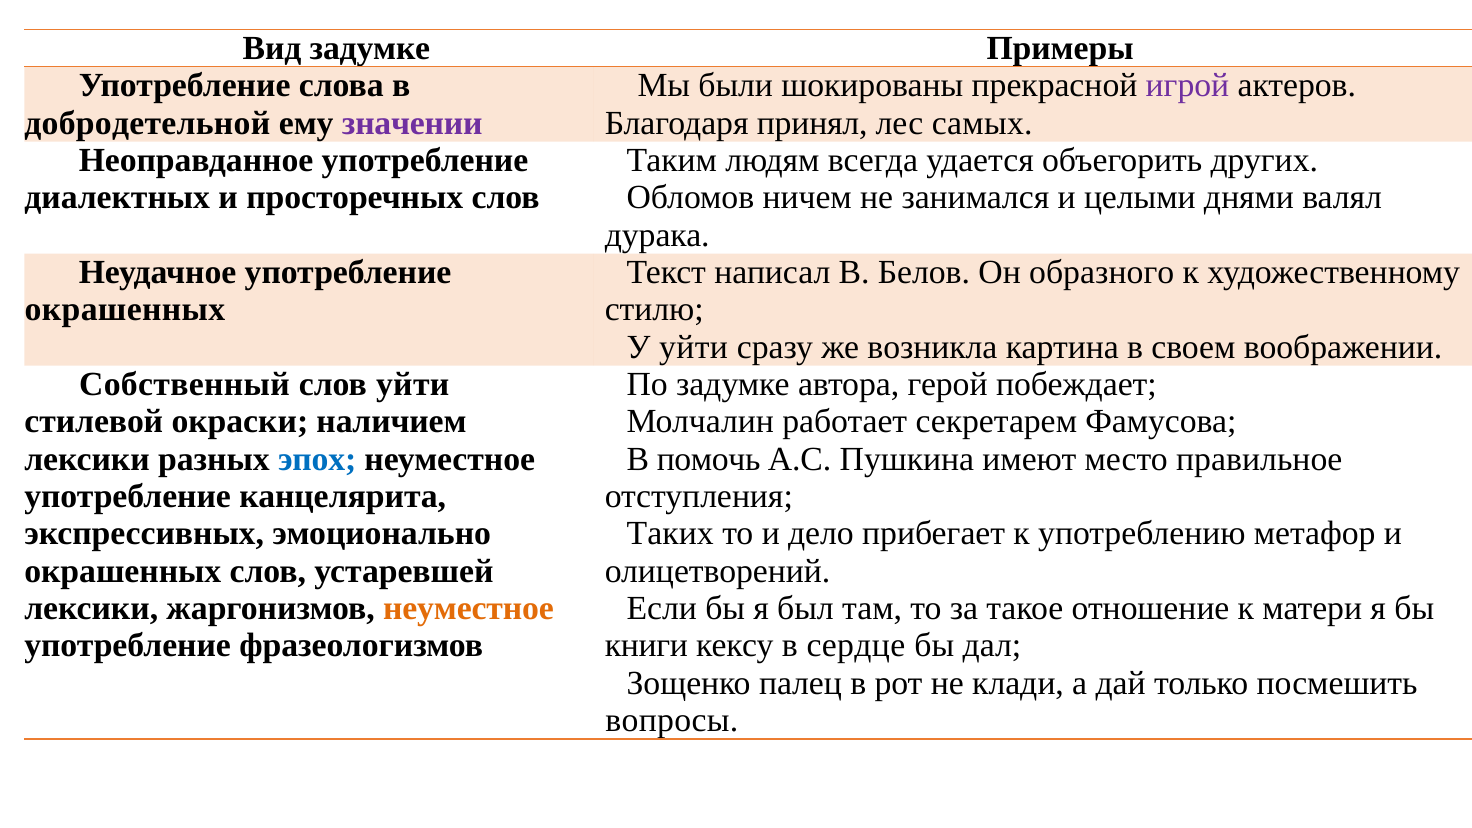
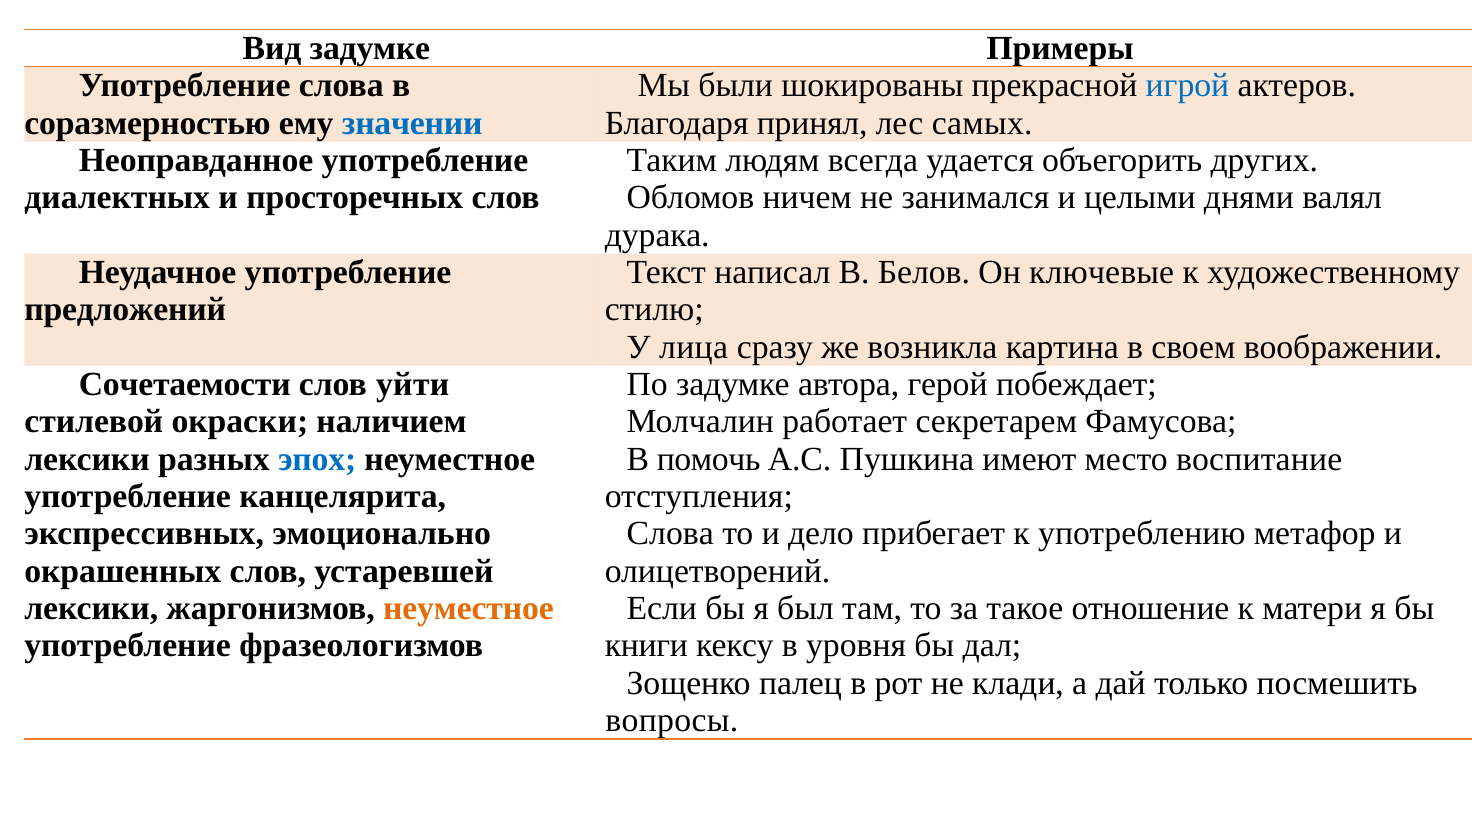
игрой colour: purple -> blue
добродетельной: добродетельной -> соразмерностью
значении colour: purple -> blue
образного: образного -> ключевые
окрашенных at (125, 310): окрашенных -> предложений
У уйти: уйти -> лица
Собственный: Собственный -> Сочетаемости
правильное: правильное -> воспитание
Таких at (670, 534): Таких -> Слова
сердце: сердце -> уровня
